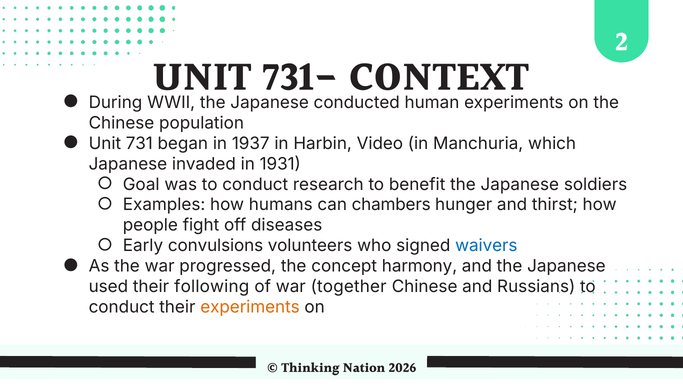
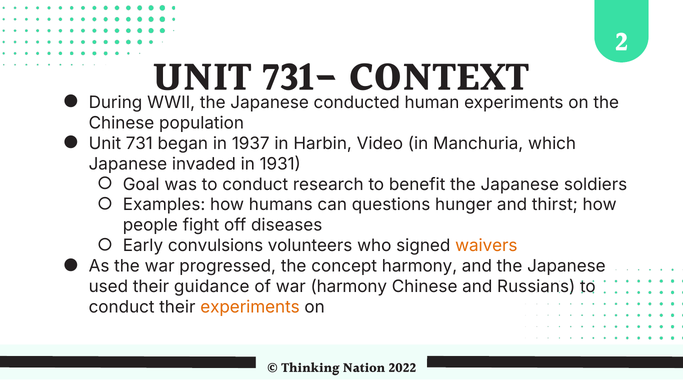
chambers: chambers -> questions
waivers colour: blue -> orange
following: following -> guidance
war together: together -> harmony
2026: 2026 -> 2022
